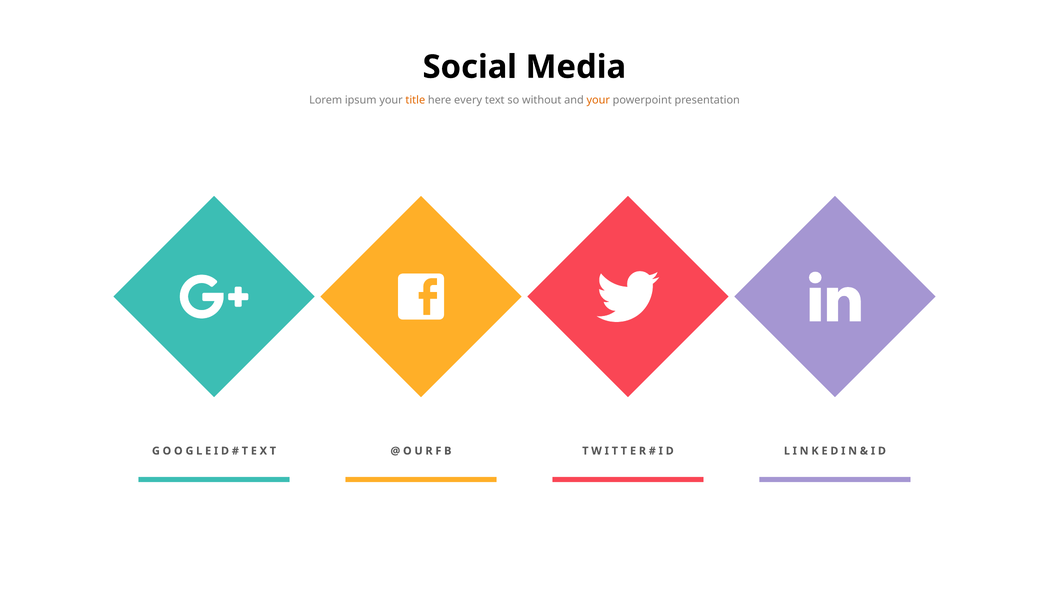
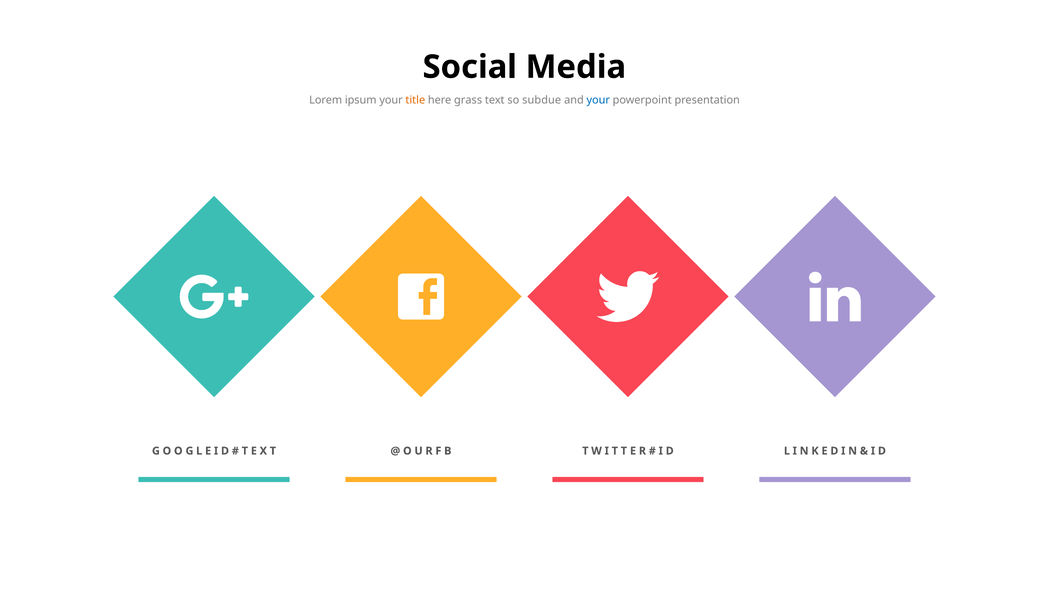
every: every -> grass
without: without -> subdue
your at (598, 100) colour: orange -> blue
